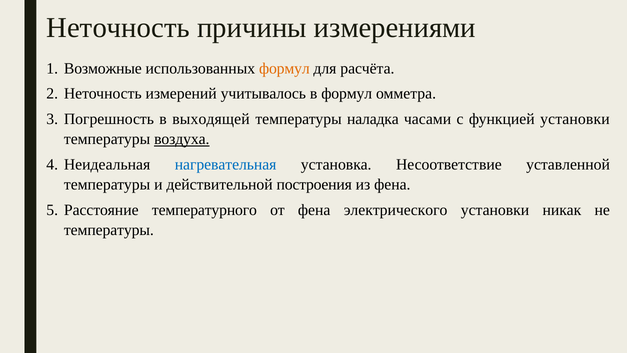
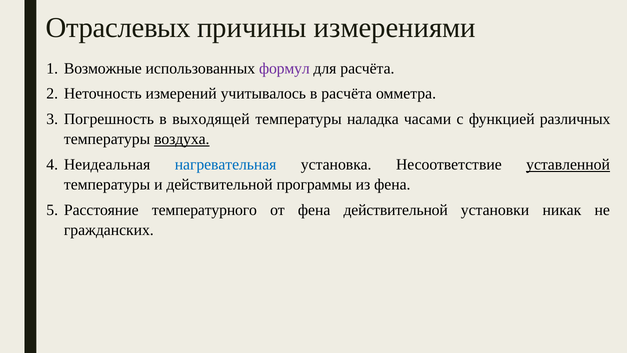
Неточность at (118, 28): Неточность -> Отраслевых
формул at (284, 68) colour: orange -> purple
в формул: формул -> расчёта
функцией установки: установки -> различных
уставленной underline: none -> present
построения: построения -> программы
фена электрического: электрического -> действительной
температуры at (109, 230): температуры -> гражданских
